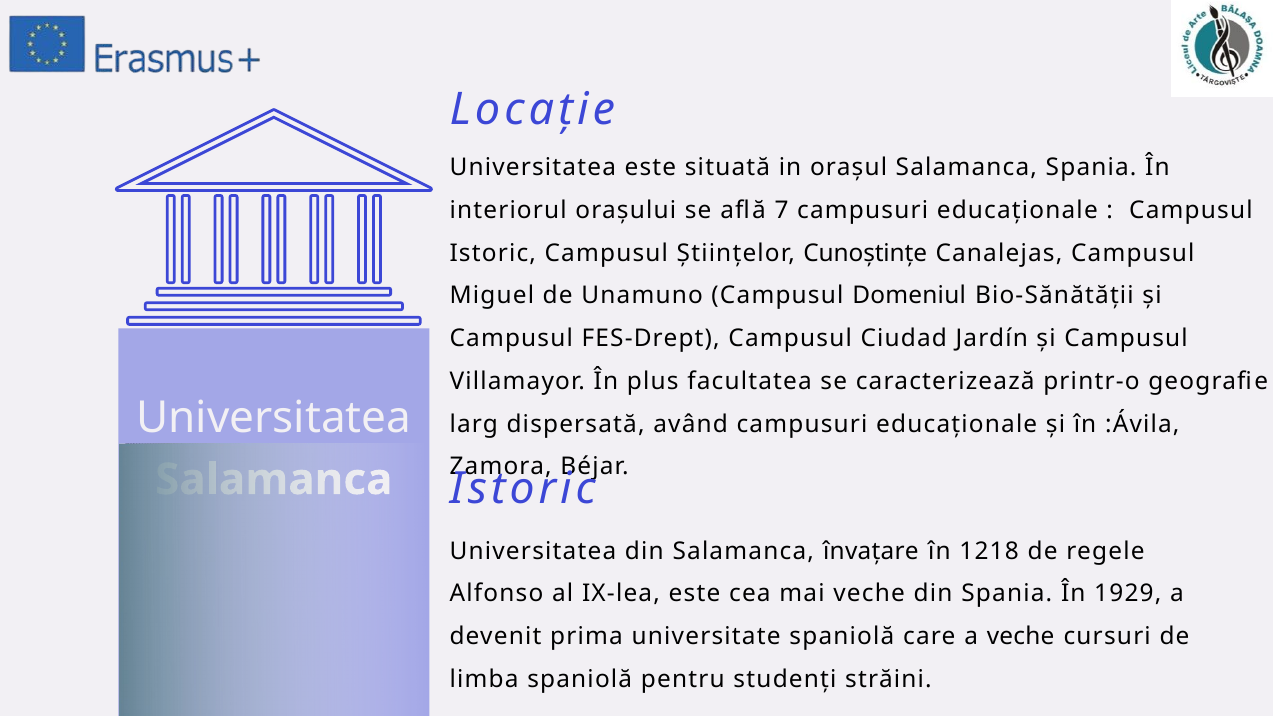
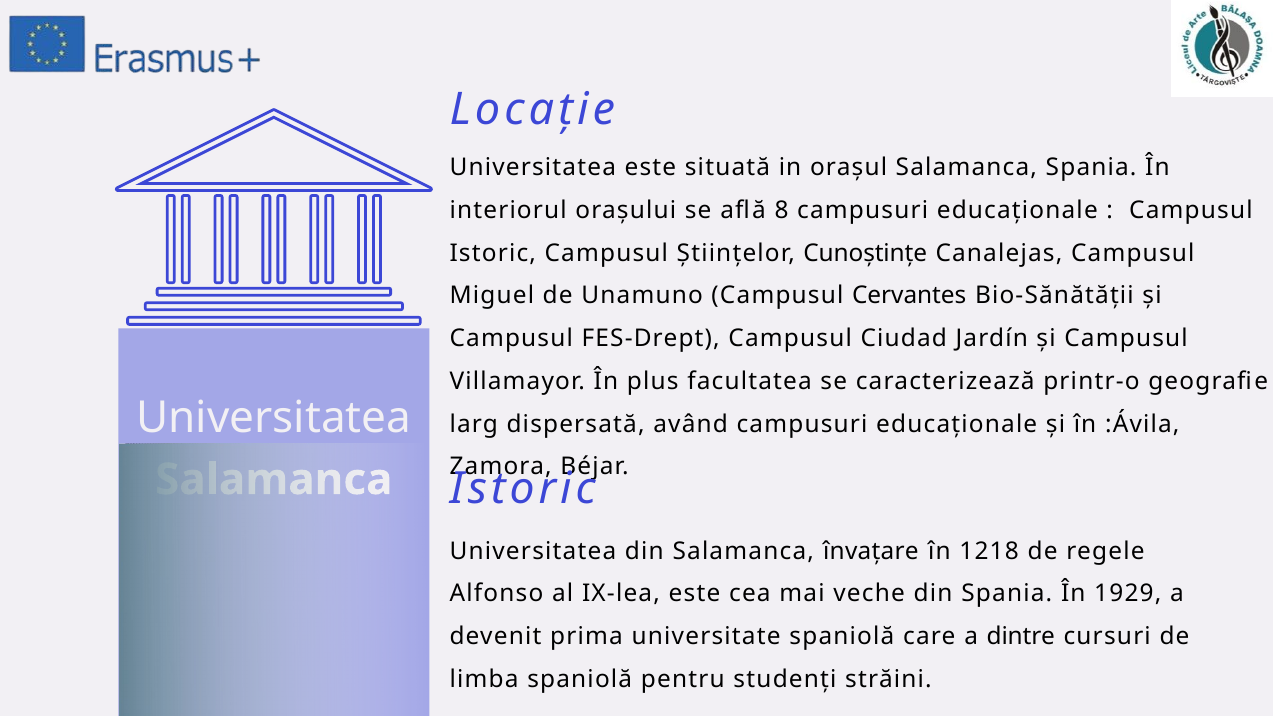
7: 7 -> 8
Domeniul: Domeniul -> Cervantes
a veche: veche -> dintre
